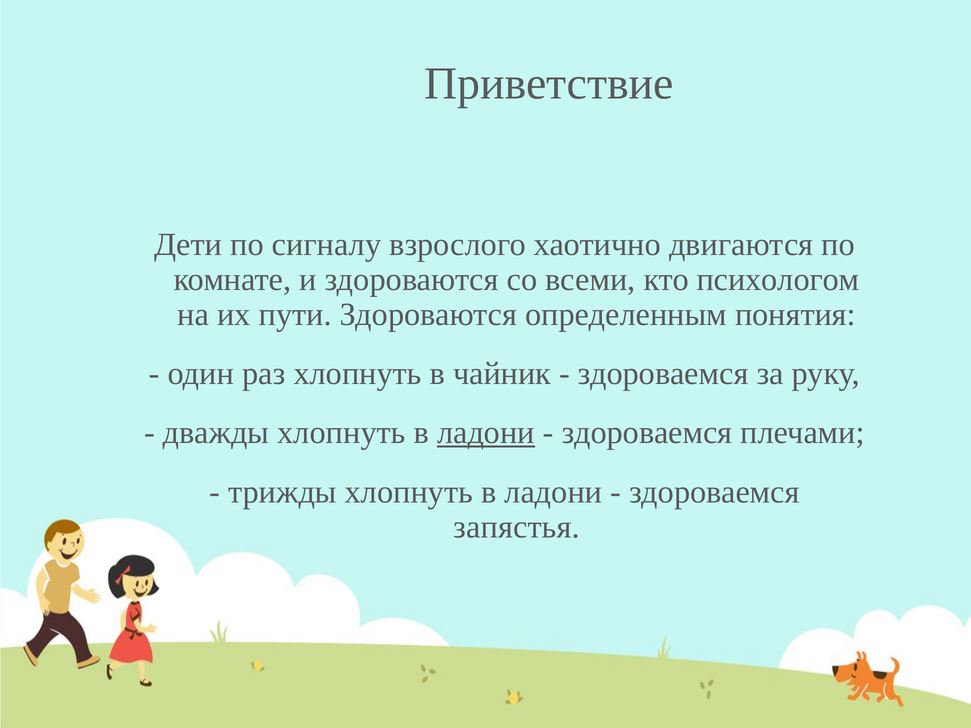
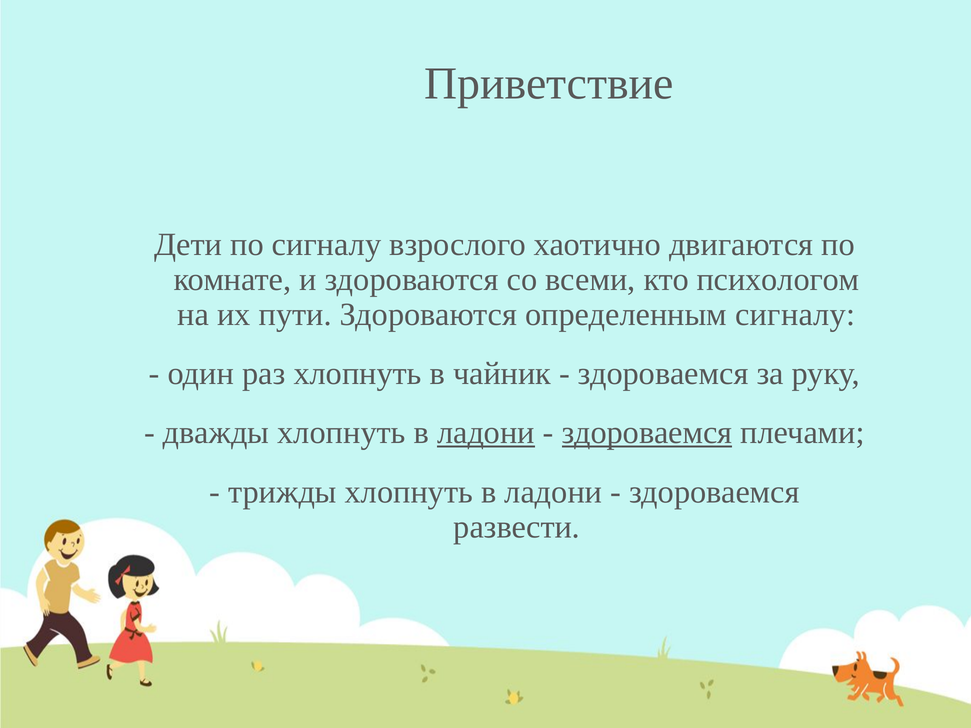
определенным понятия: понятия -> сигналу
здороваемся at (647, 433) underline: none -> present
запястья: запястья -> развести
